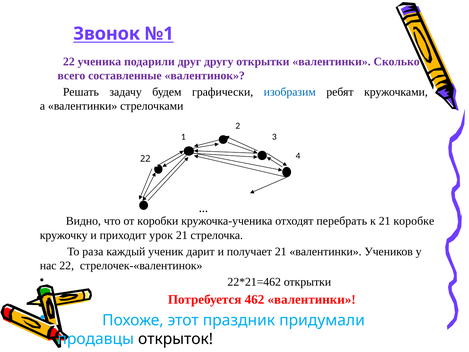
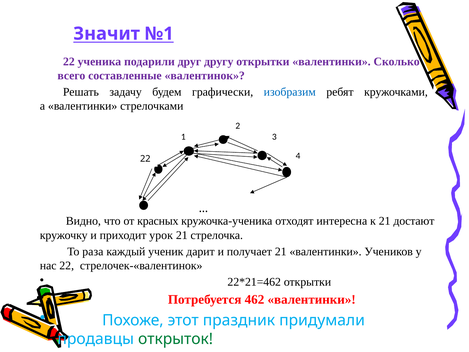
Звонок: Звонок -> Значит
коробки: коробки -> красных
перебрать: перебрать -> интересна
коробке: коробке -> достают
открыток colour: black -> green
